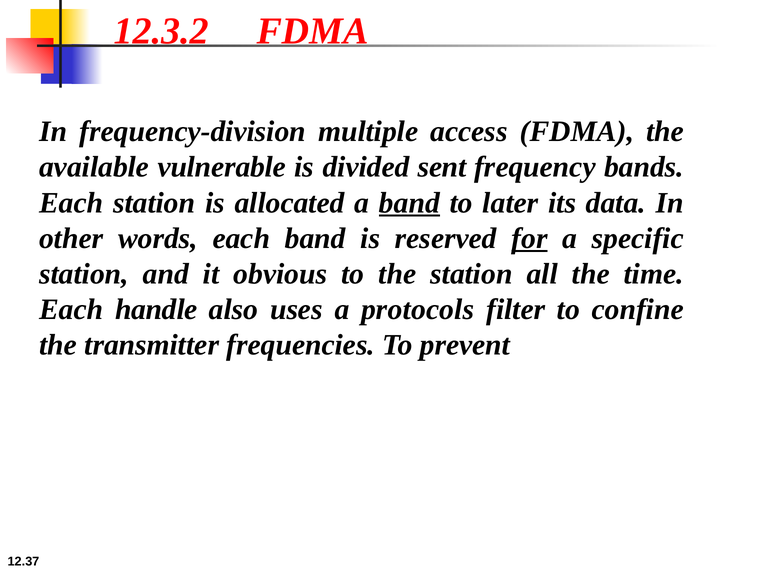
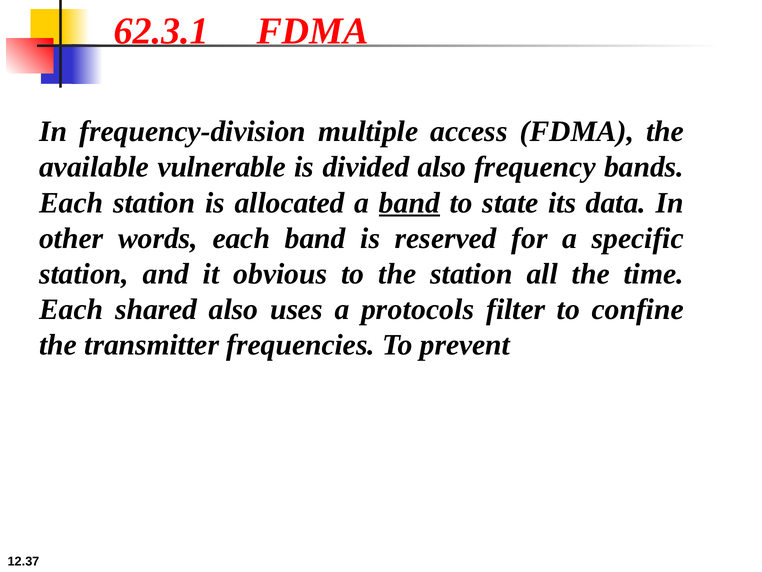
12.3.2: 12.3.2 -> 62.3.1
divided sent: sent -> also
later: later -> state
for underline: present -> none
handle: handle -> shared
